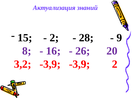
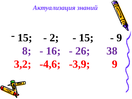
28 at (86, 38): 28 -> 15
20: 20 -> 38
3,2 -3,9: -3,9 -> -4,6
-3,9 2: 2 -> 9
